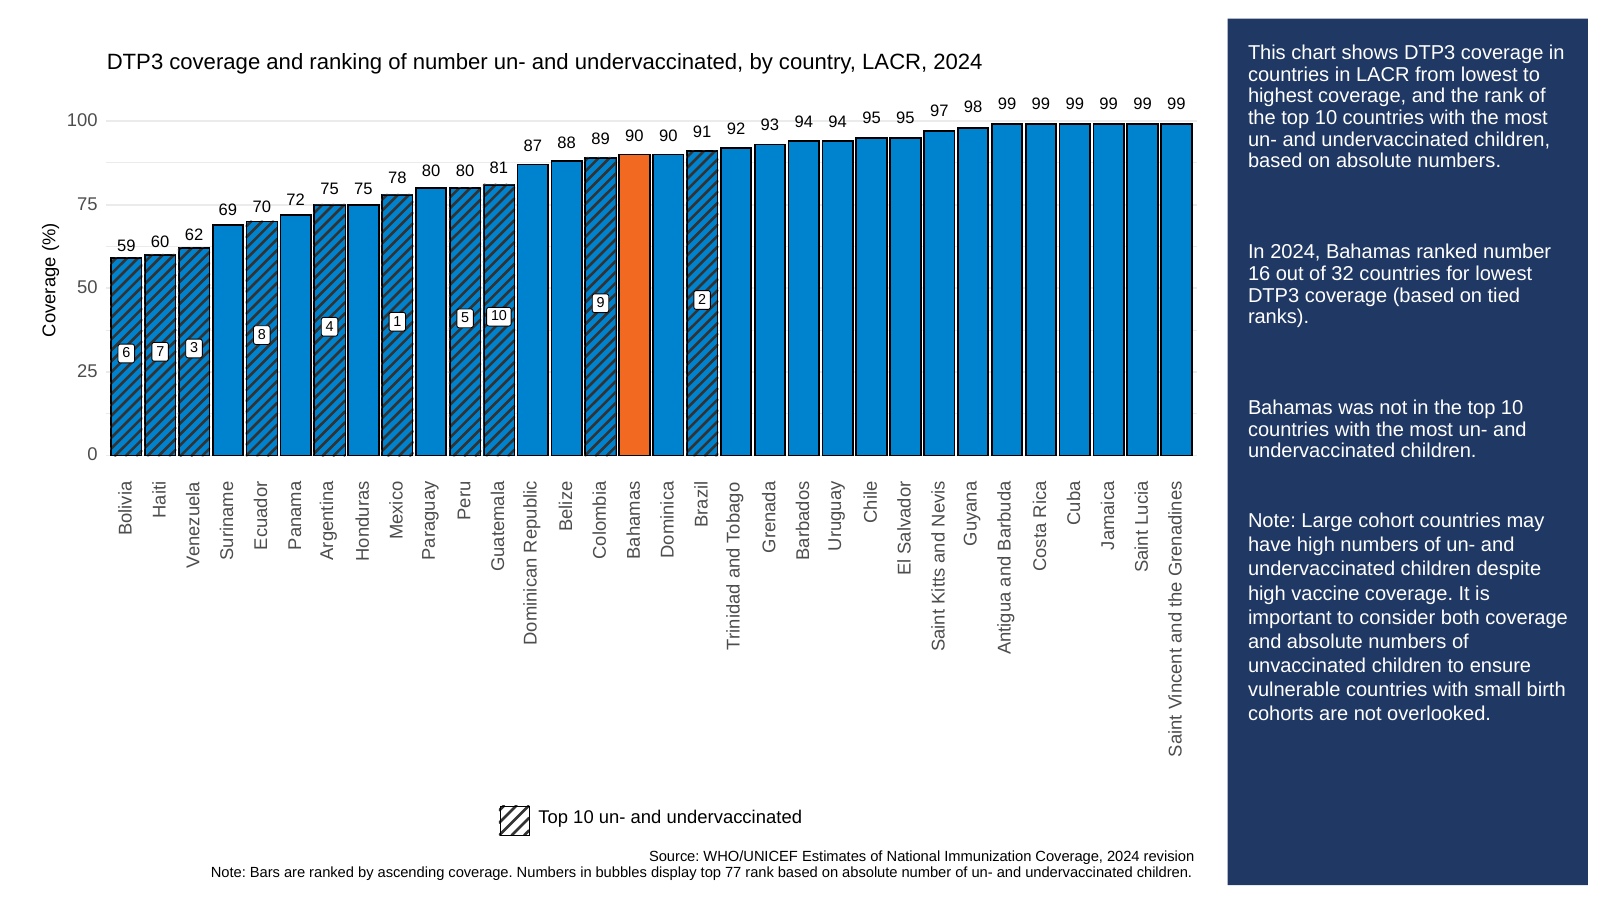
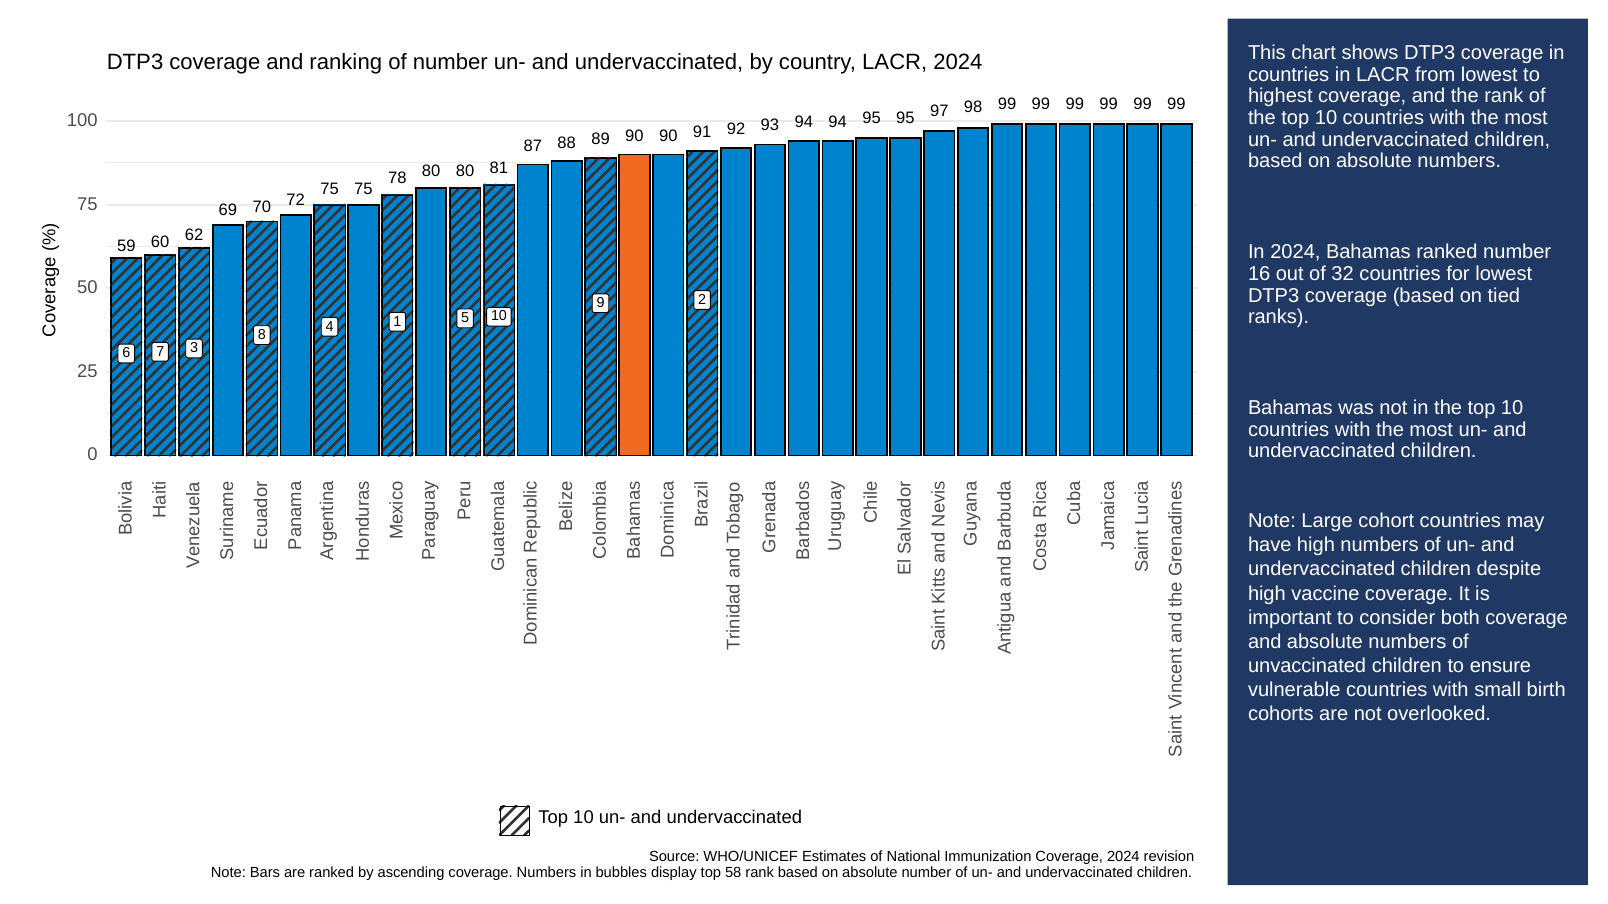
77: 77 -> 58
